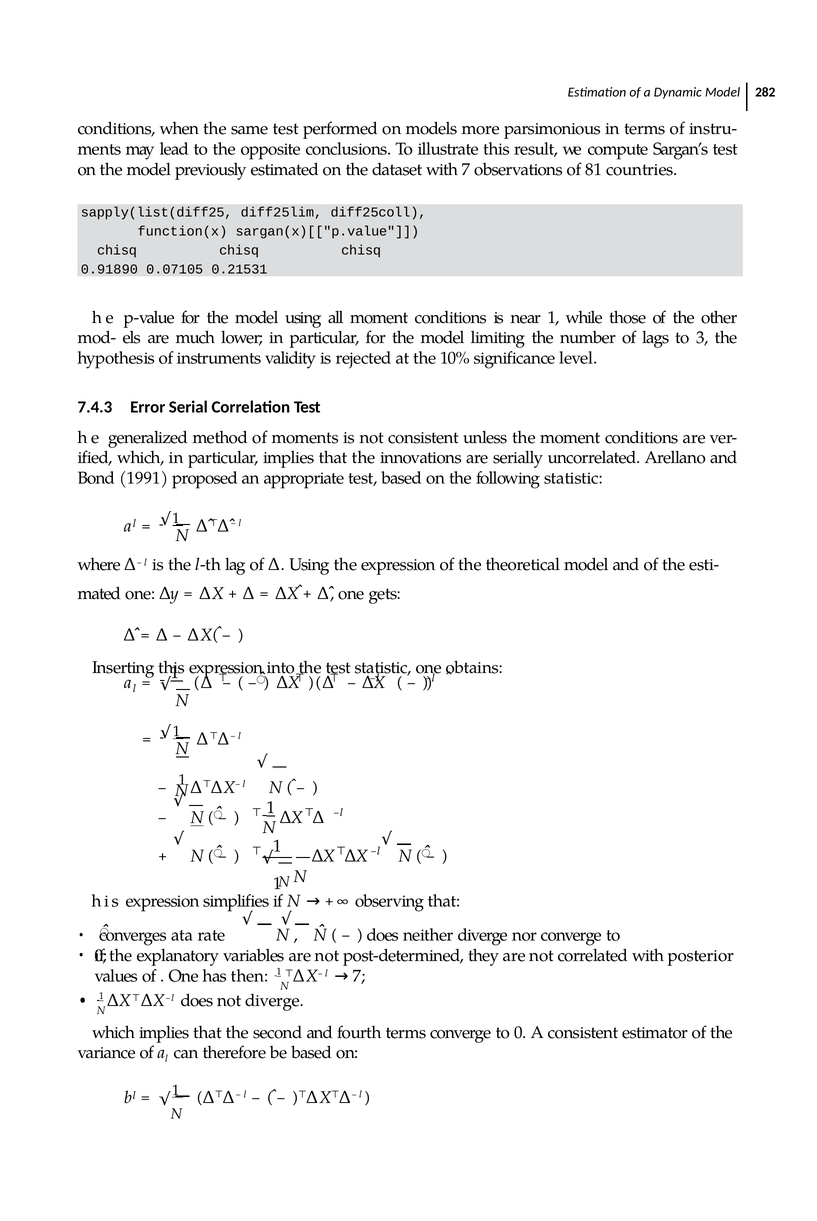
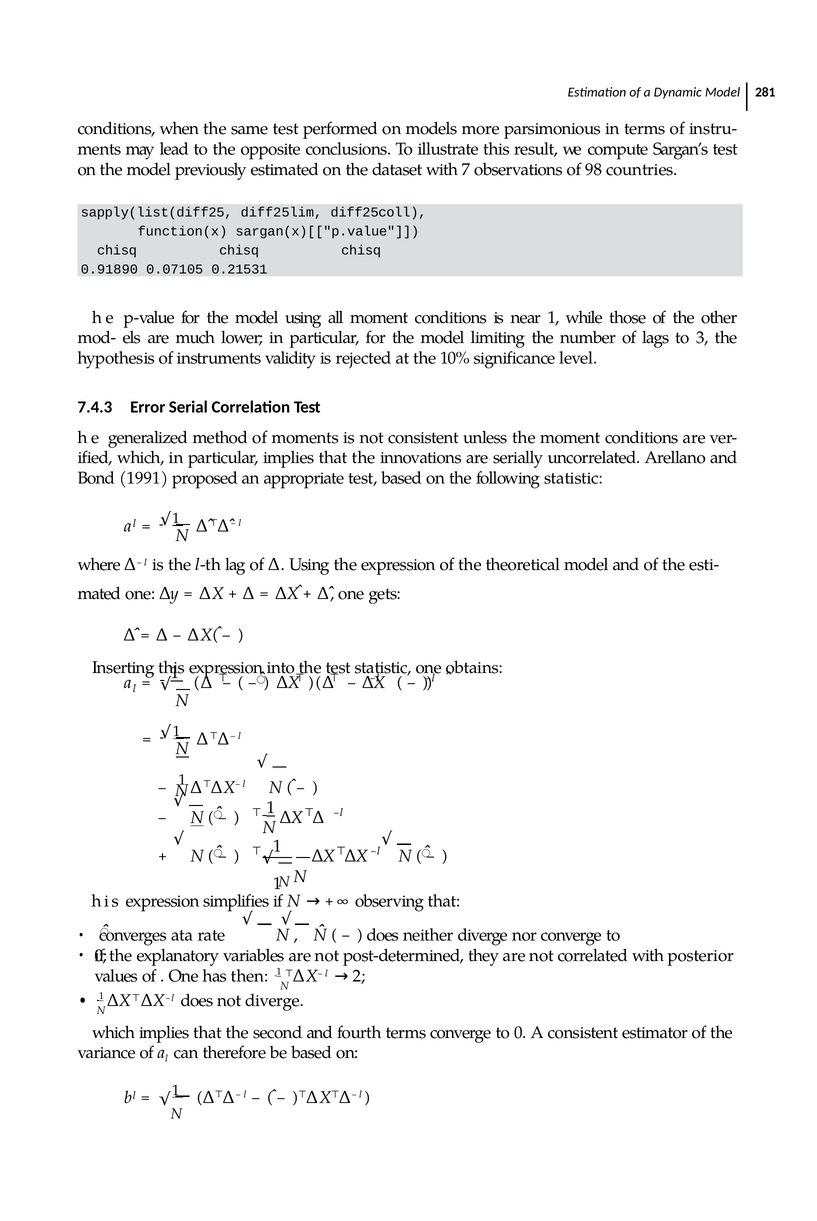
282: 282 -> 281
81: 81 -> 98
7 at (359, 976): 7 -> 2
